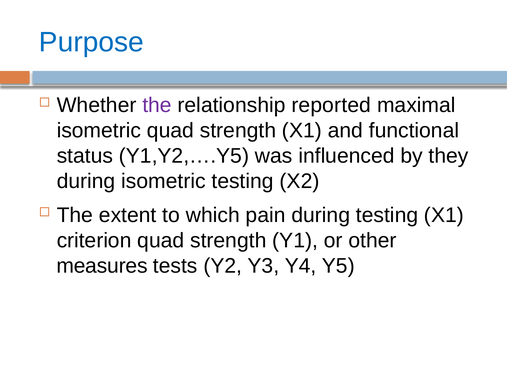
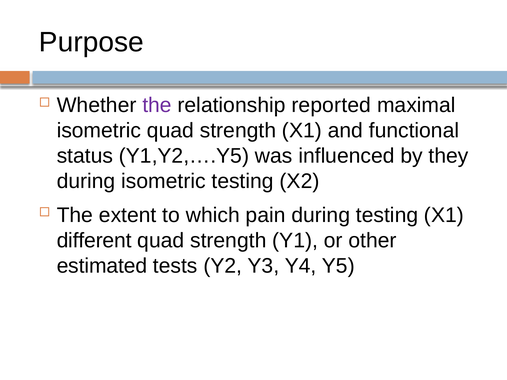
Purpose colour: blue -> black
criterion: criterion -> different
measures: measures -> estimated
